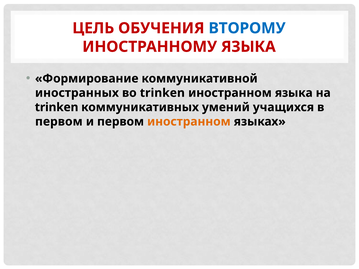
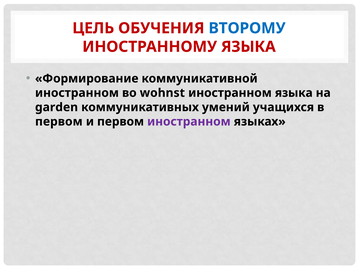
иностранных at (77, 93): иностранных -> иностранном
во trinken: trinken -> wohnst
trinken at (57, 107): trinken -> garden
иностранном at (189, 122) colour: orange -> purple
